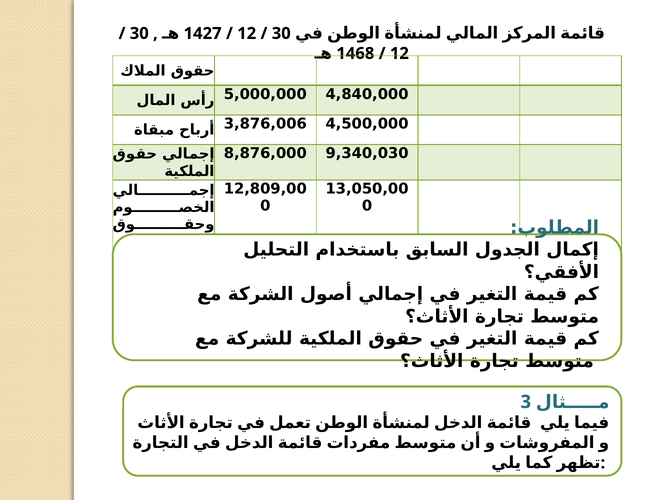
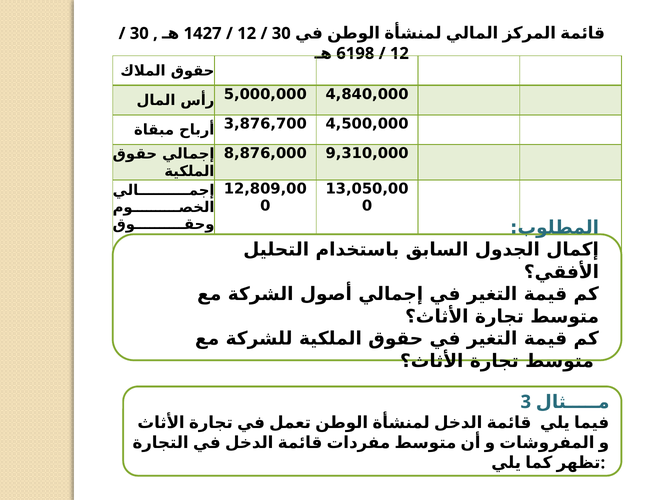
1468: 1468 -> 6198
3,876,006: 3,876,006 -> 3,876,700
9,340,030: 9,340,030 -> 9,310,000
